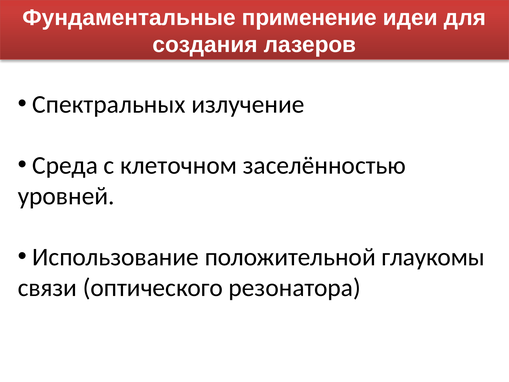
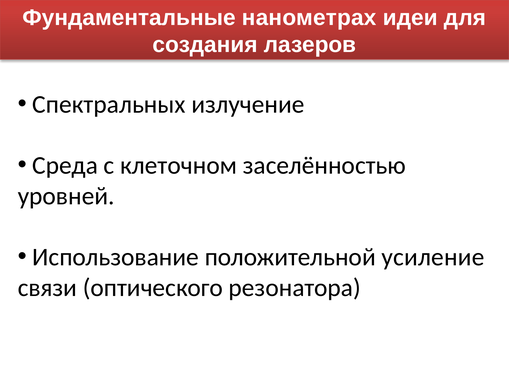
применение: применение -> нанометрах
глаукомы: глаукомы -> усиление
